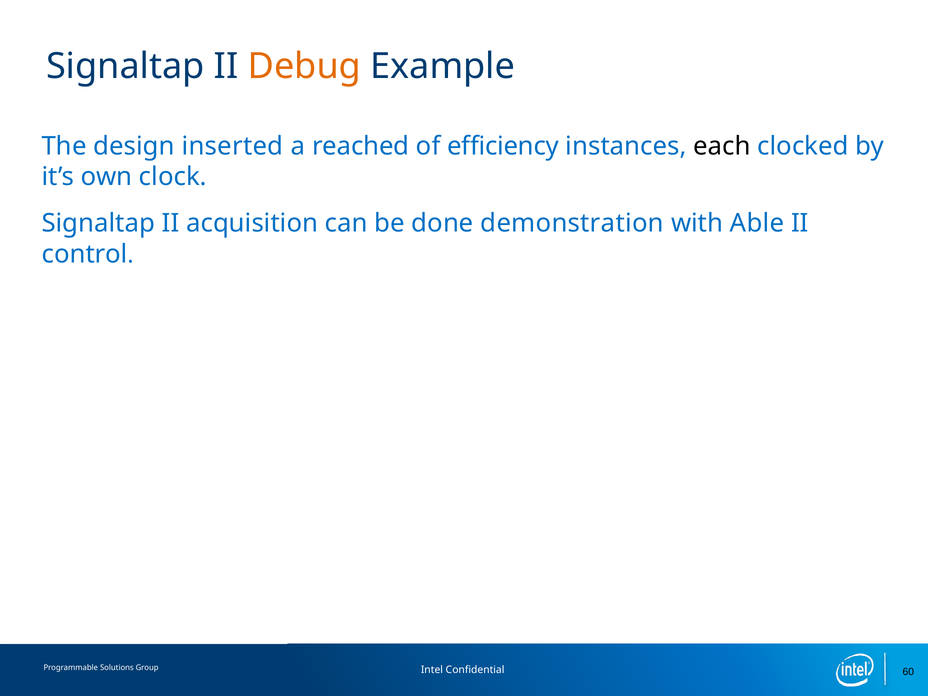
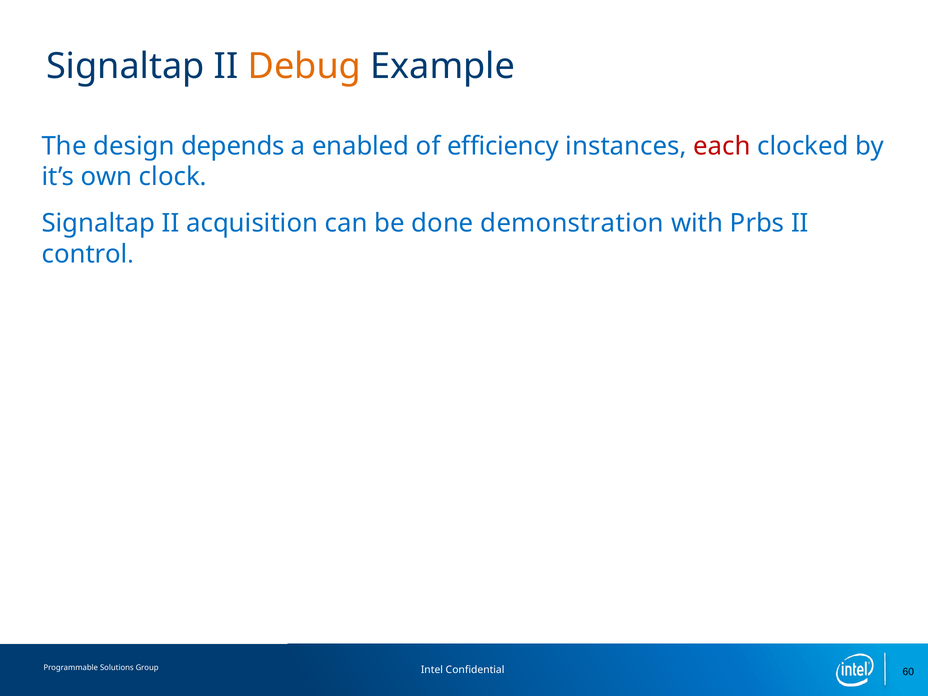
inserted: inserted -> depends
reached: reached -> enabled
each colour: black -> red
Able: Able -> Prbs
